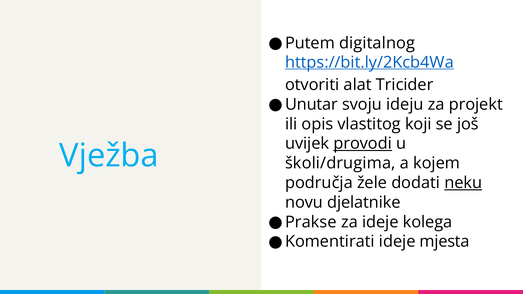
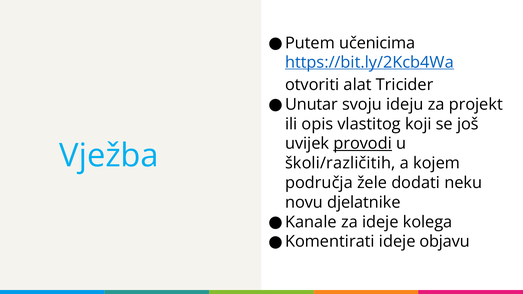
digitalnog: digitalnog -> učenicima
školi/drugima: školi/drugima -> školi/različitih
neku underline: present -> none
Prakse: Prakse -> Kanale
mjesta: mjesta -> objavu
